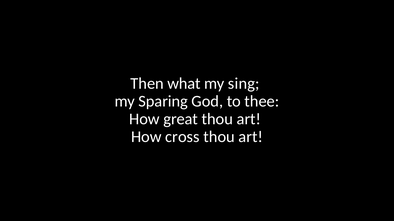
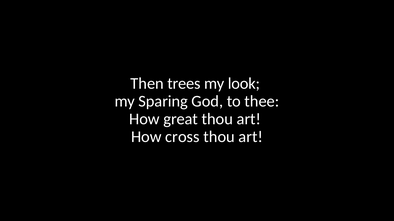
what: what -> trees
sing: sing -> look
